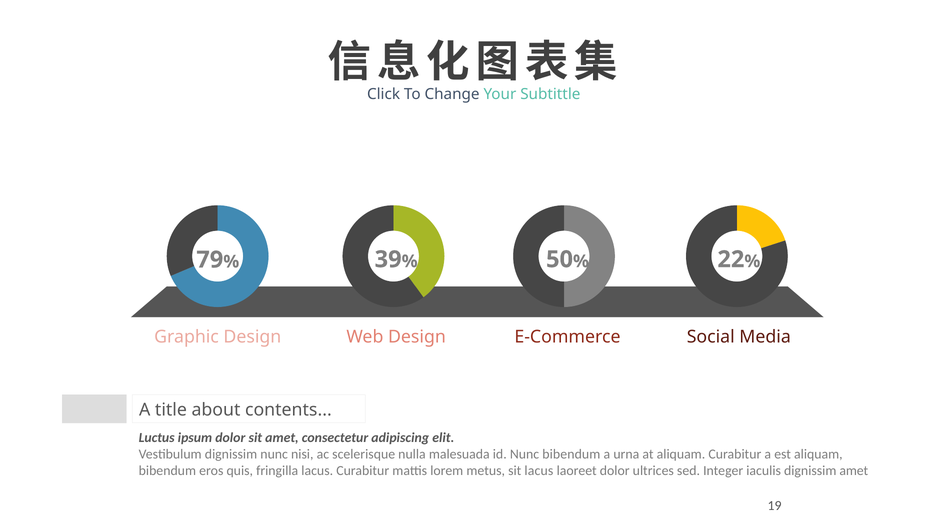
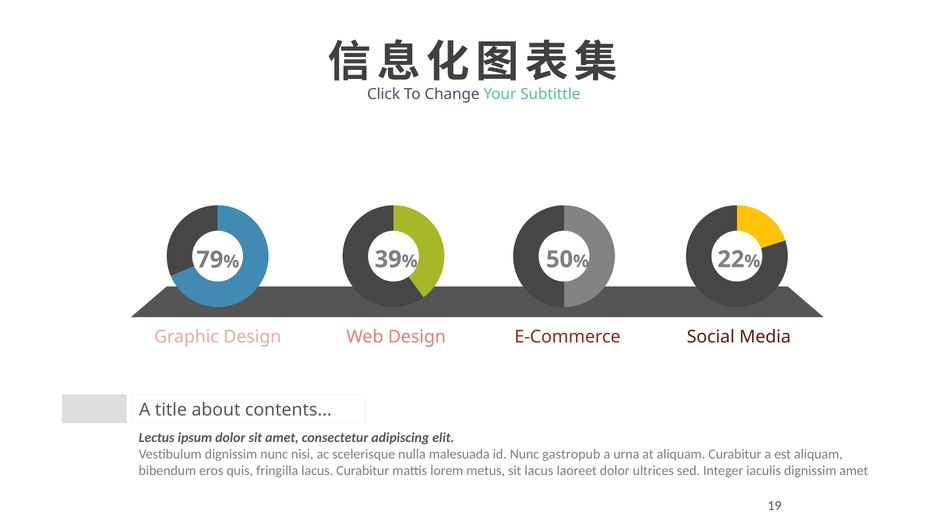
Luctus: Luctus -> Lectus
Nunc bibendum: bibendum -> gastropub
